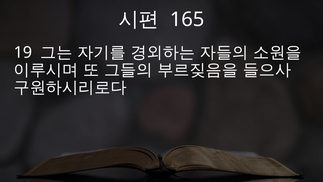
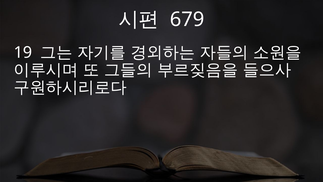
165: 165 -> 679
